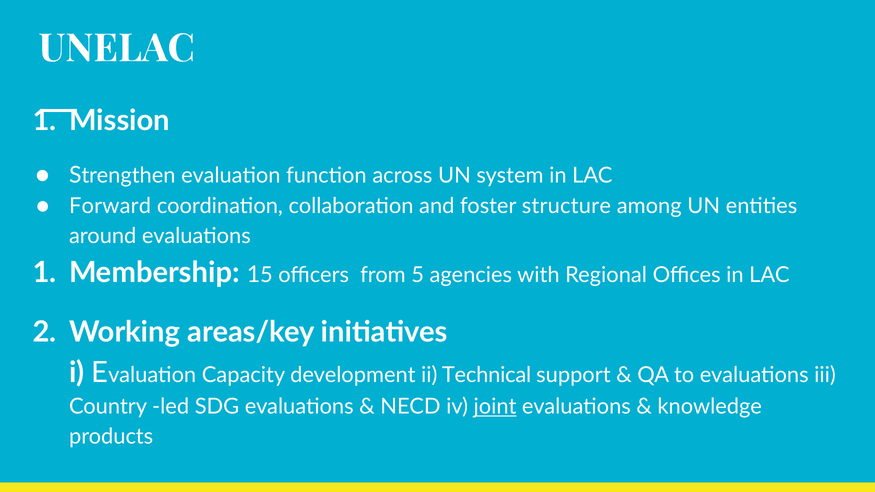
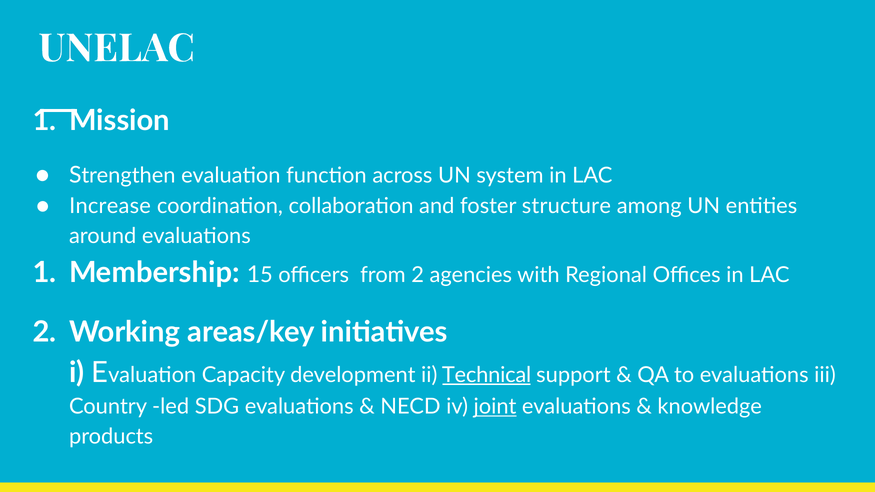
Forward: Forward -> Increase
from 5: 5 -> 2
Technical underline: none -> present
